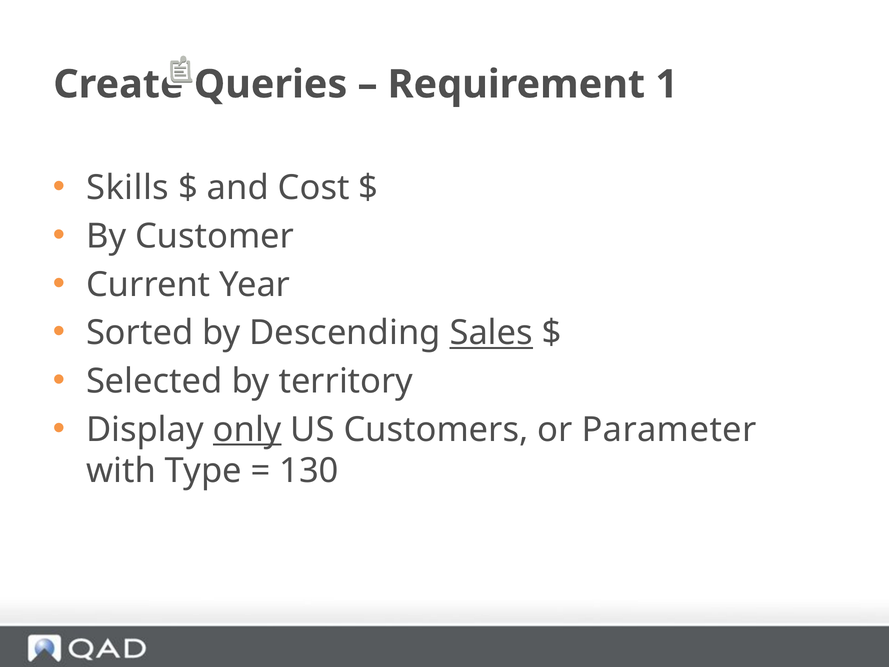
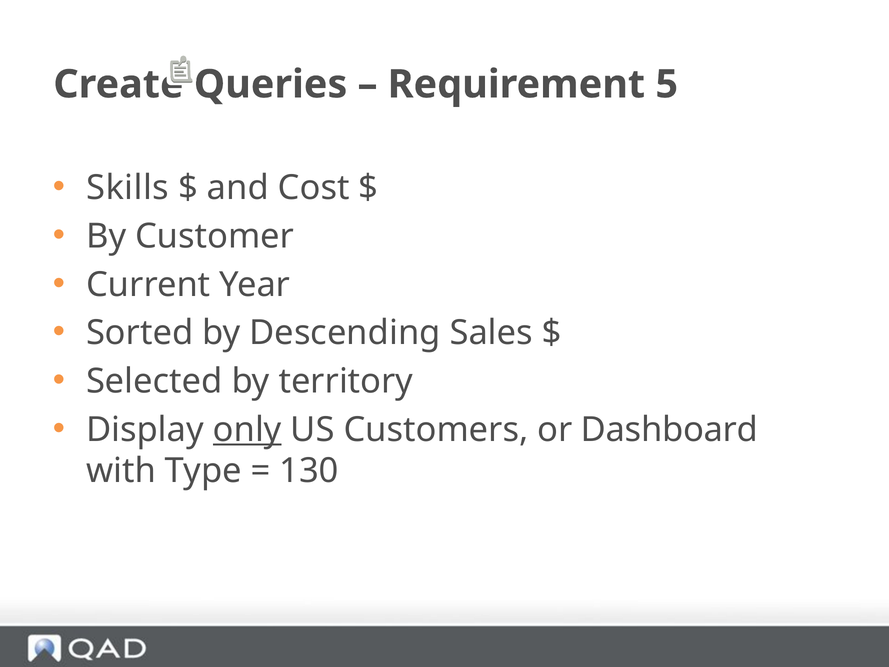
1: 1 -> 5
Sales underline: present -> none
Parameter: Parameter -> Dashboard
